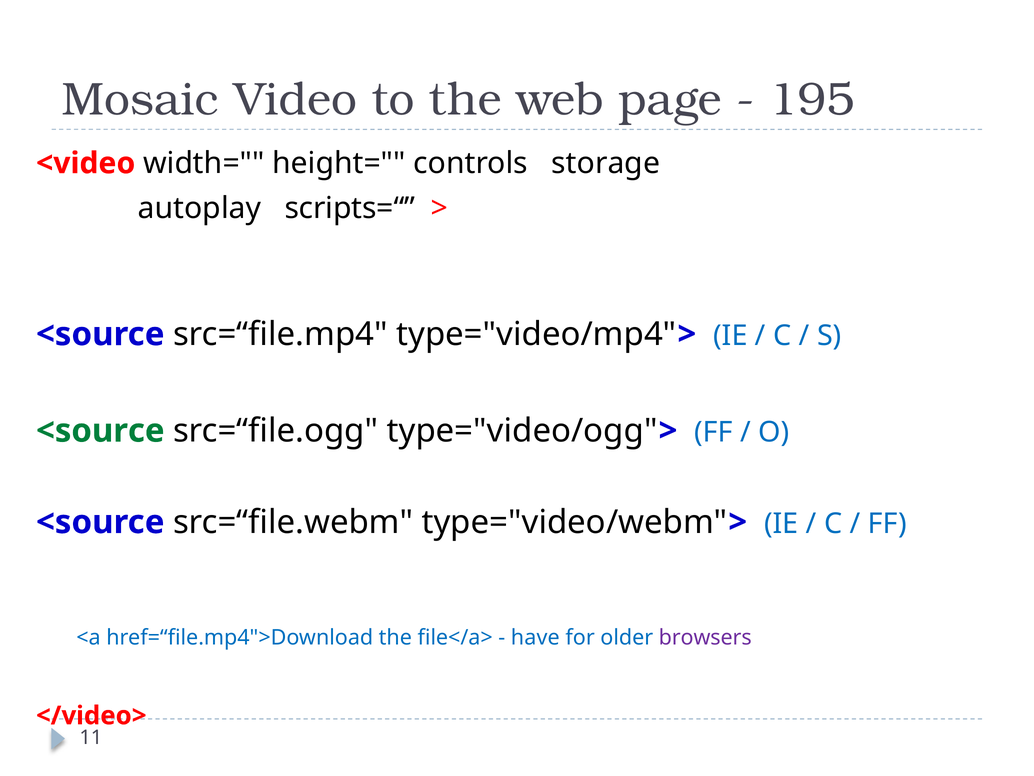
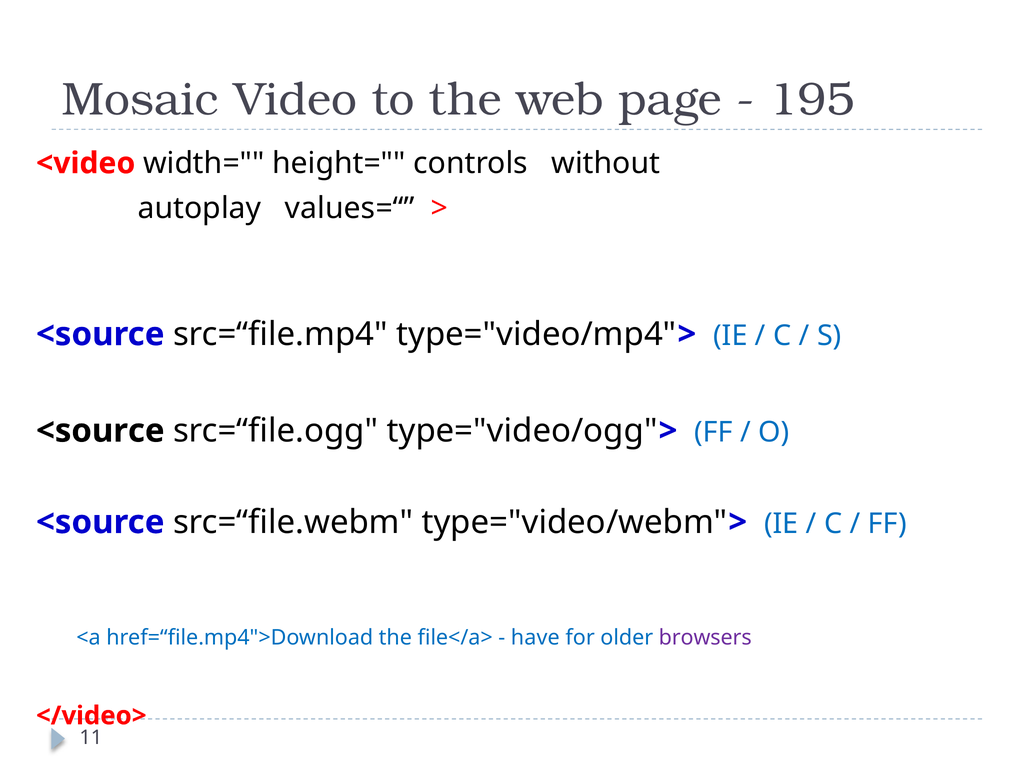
storage: storage -> without
scripts=“: scripts=“ -> values=“
<source at (100, 431) colour: green -> black
